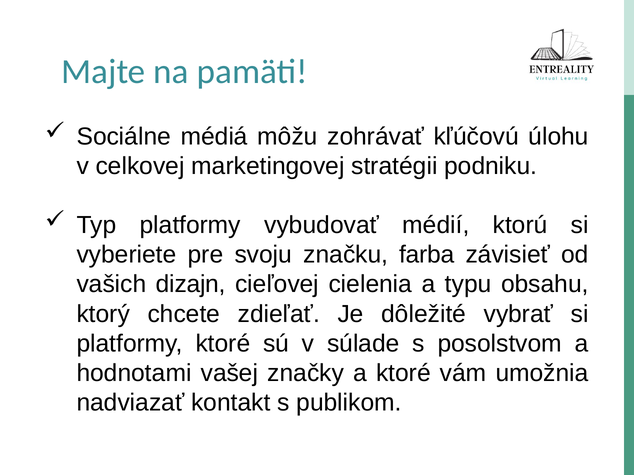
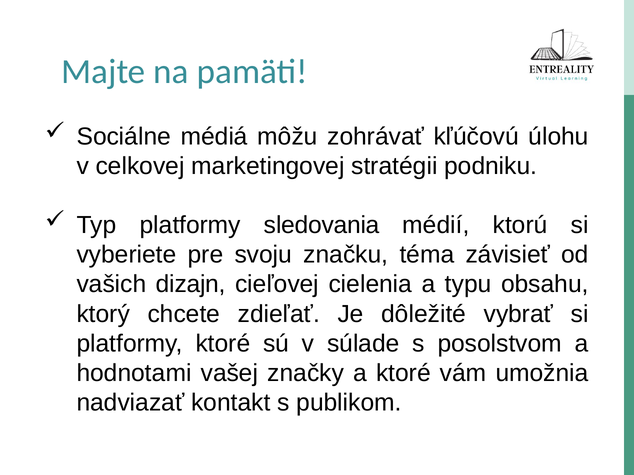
vybudovať: vybudovať -> sledovania
farba: farba -> téma
